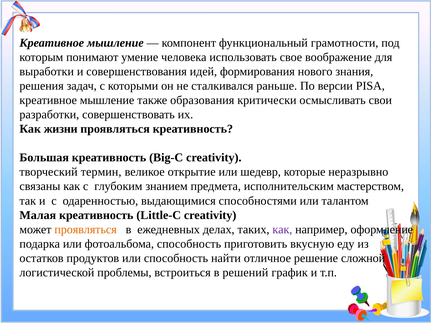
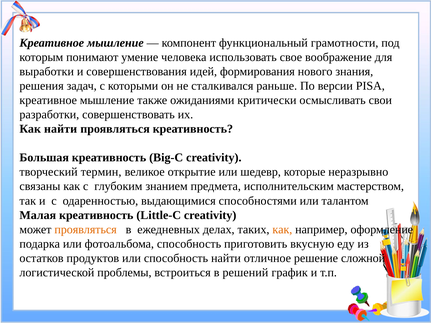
образования: образования -> ожиданиями
Как жизни: жизни -> найти
как at (282, 230) colour: purple -> orange
